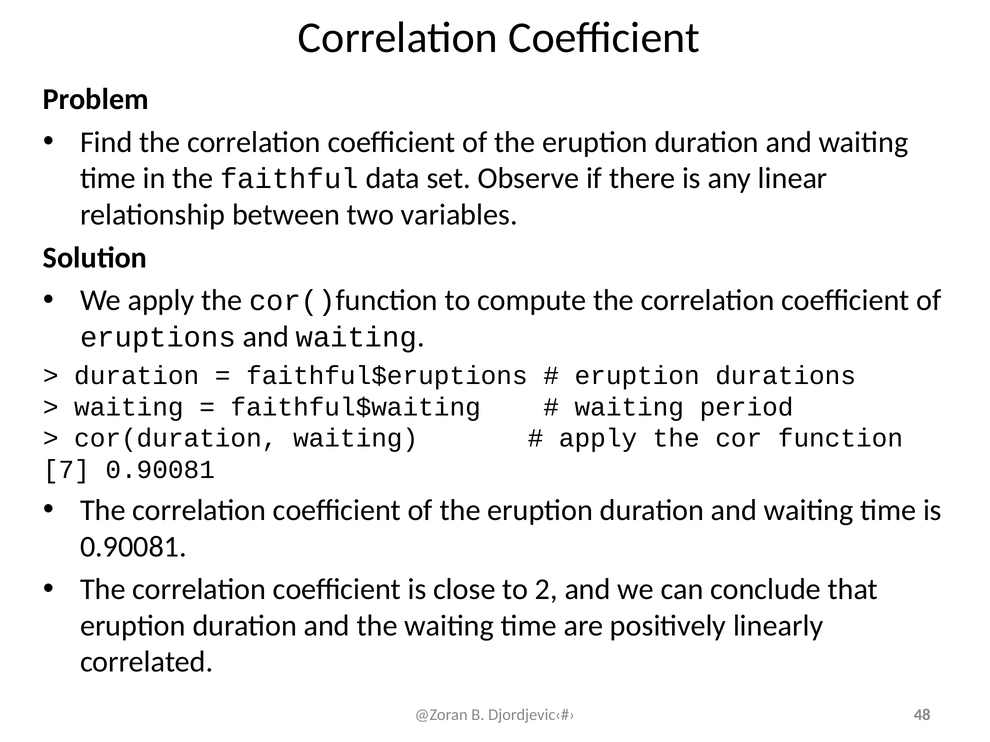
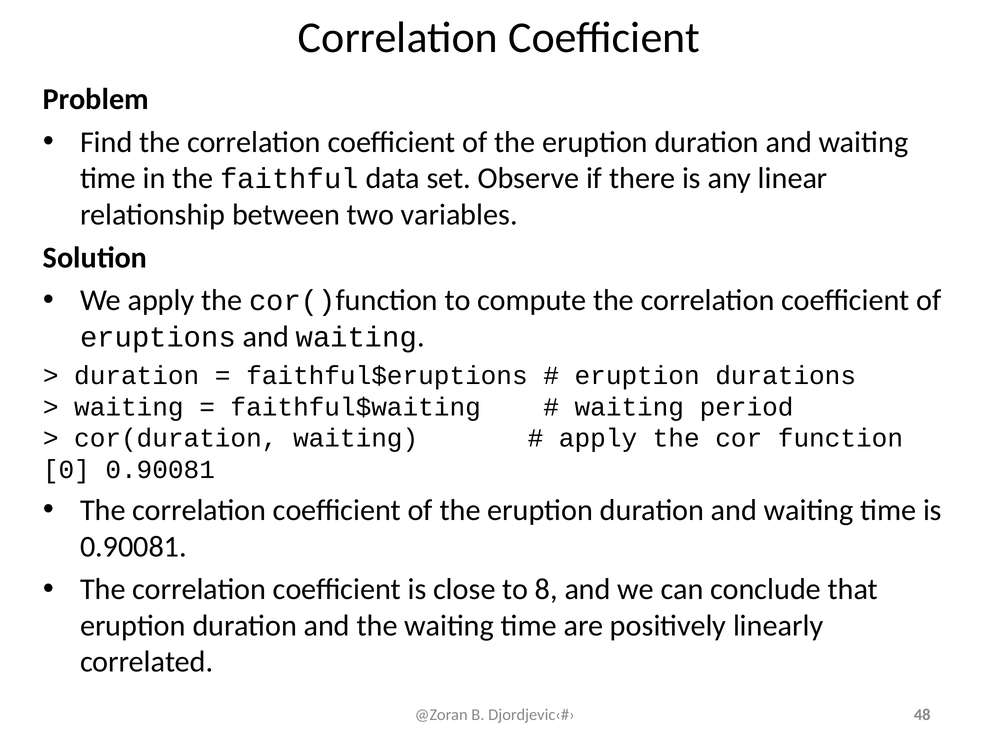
7: 7 -> 0
2: 2 -> 8
